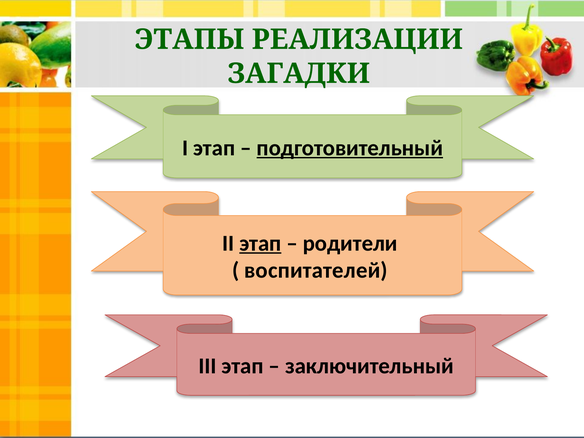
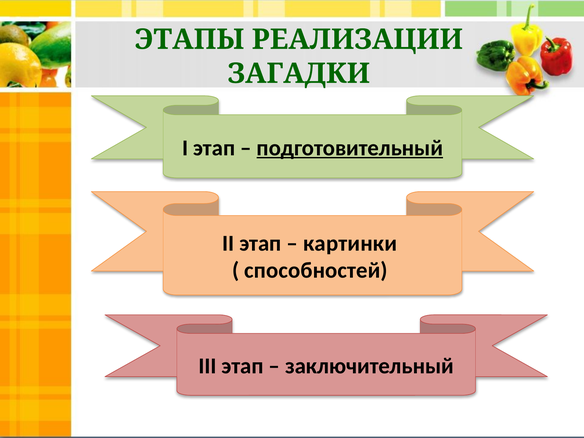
этап at (260, 243) underline: present -> none
родители: родители -> картинки
воспитателей: воспитателей -> способностей
